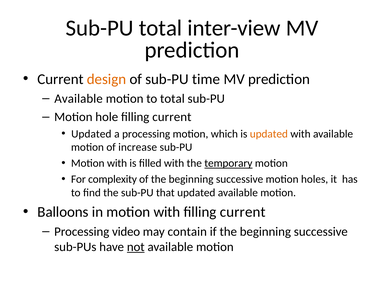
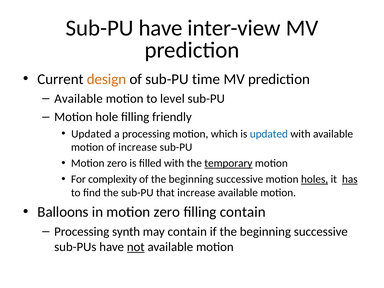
Sub-PU total: total -> have
to total: total -> level
hole filling current: current -> friendly
updated at (269, 134) colour: orange -> blue
with at (117, 163): with -> zero
holes underline: none -> present
has underline: none -> present
that updated: updated -> increase
in motion with: with -> zero
current at (243, 212): current -> contain
video: video -> synth
